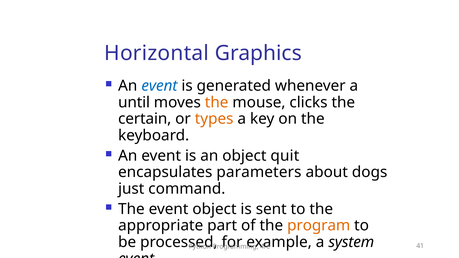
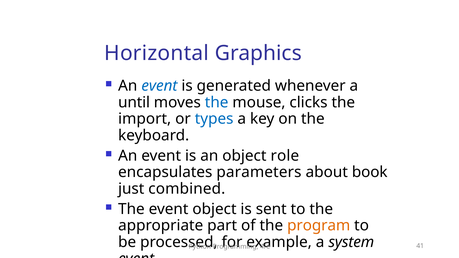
the at (217, 102) colour: orange -> blue
certain: certain -> import
types colour: orange -> blue
quit: quit -> role
dogs: dogs -> book
command: command -> combined
